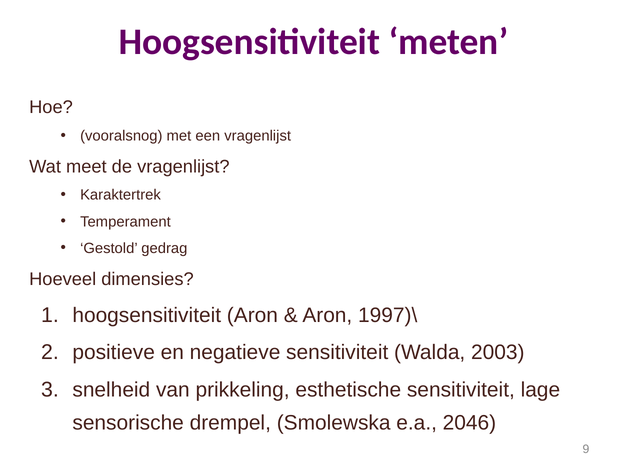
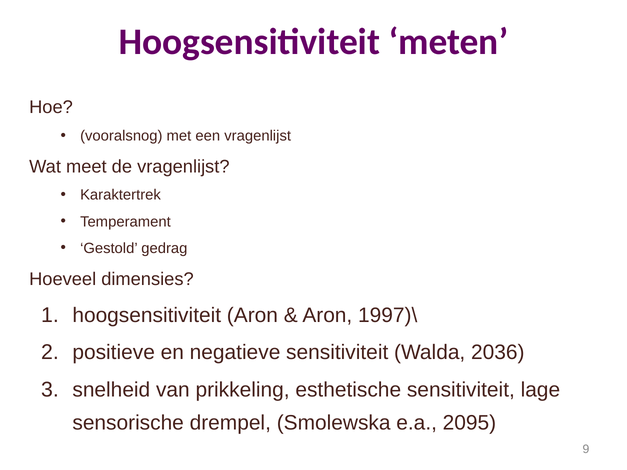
2003: 2003 -> 2036
2046: 2046 -> 2095
